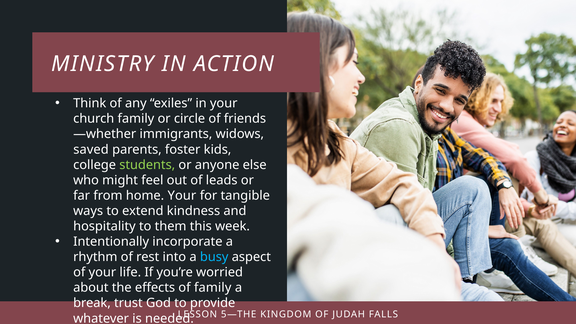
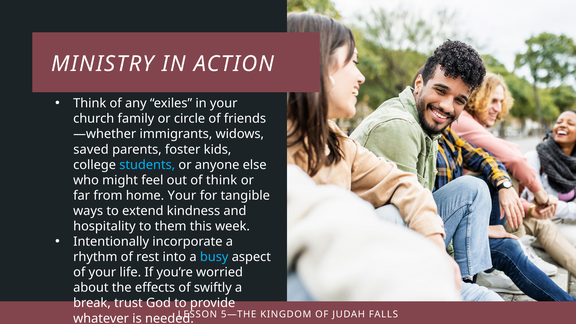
students colour: light green -> light blue
of leads: leads -> think
of family: family -> swiftly
